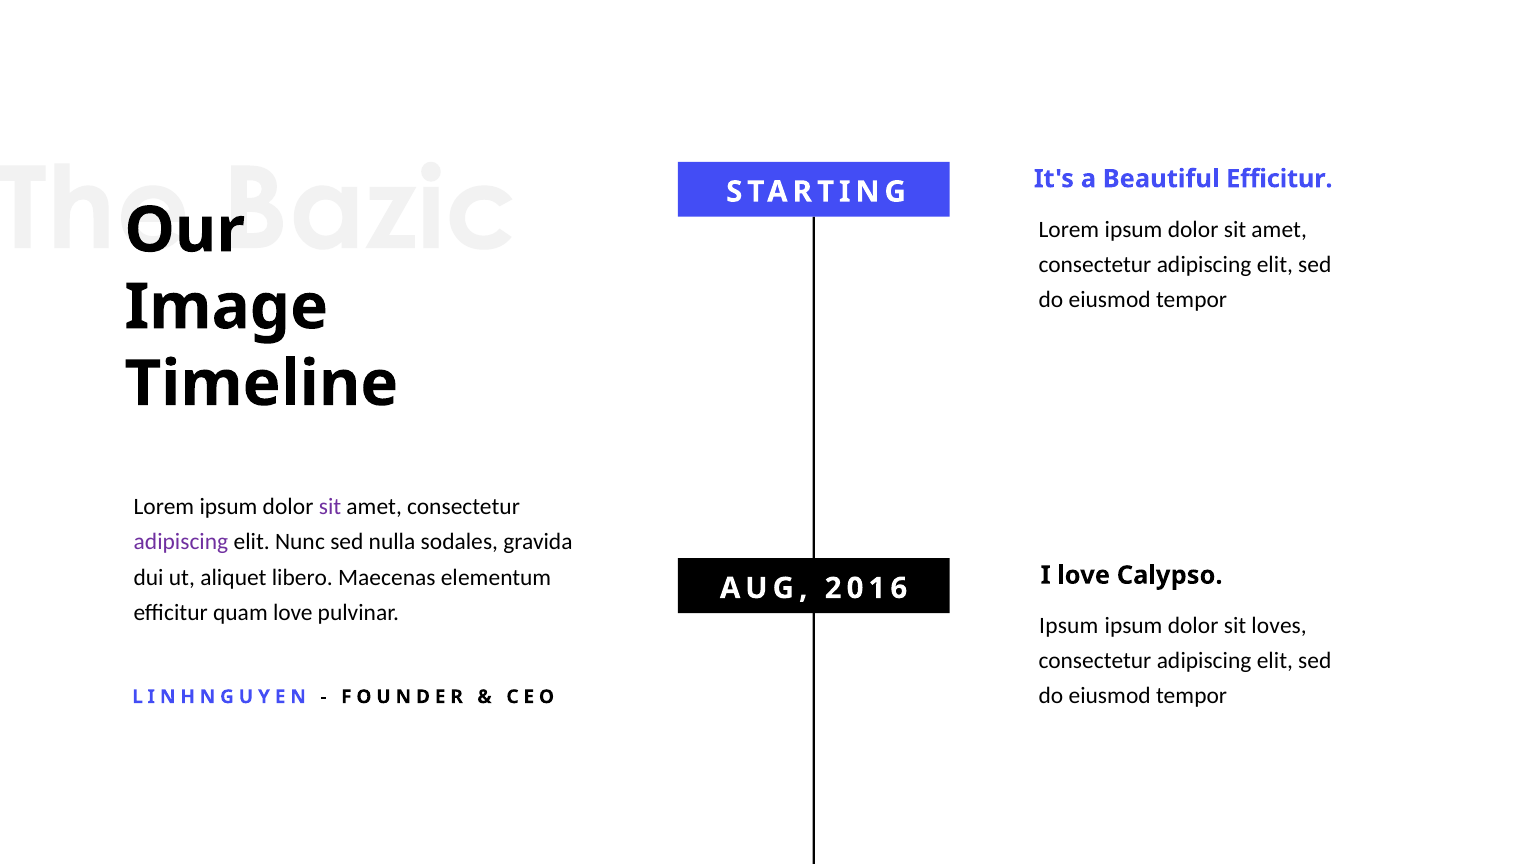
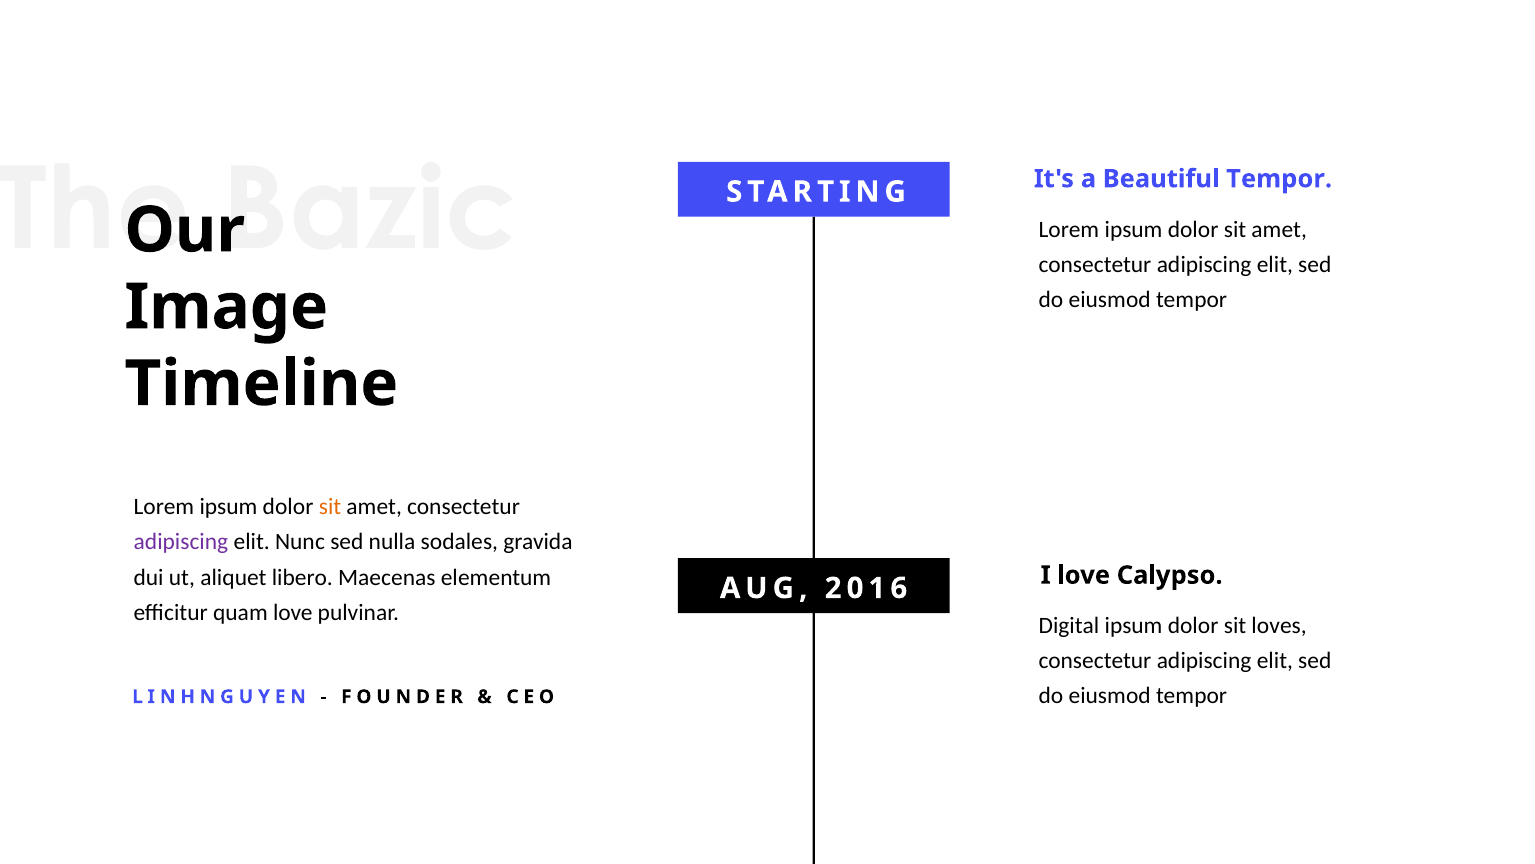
Beautiful Efficitur: Efficitur -> Tempor
sit at (330, 507) colour: purple -> orange
Ipsum at (1069, 625): Ipsum -> Digital
